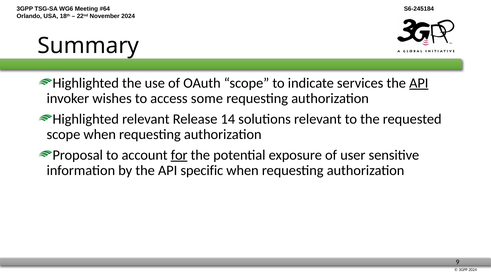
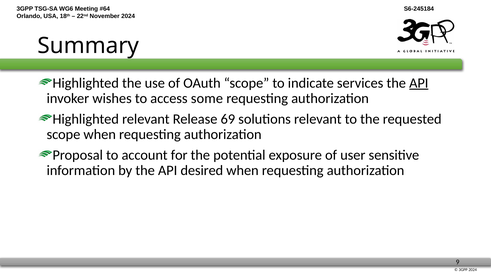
14: 14 -> 69
for underline: present -> none
specific: specific -> desired
